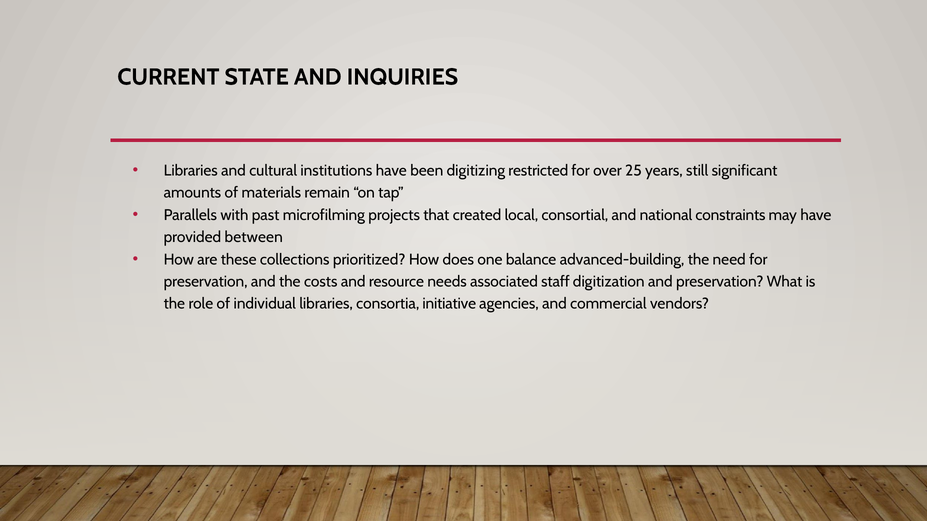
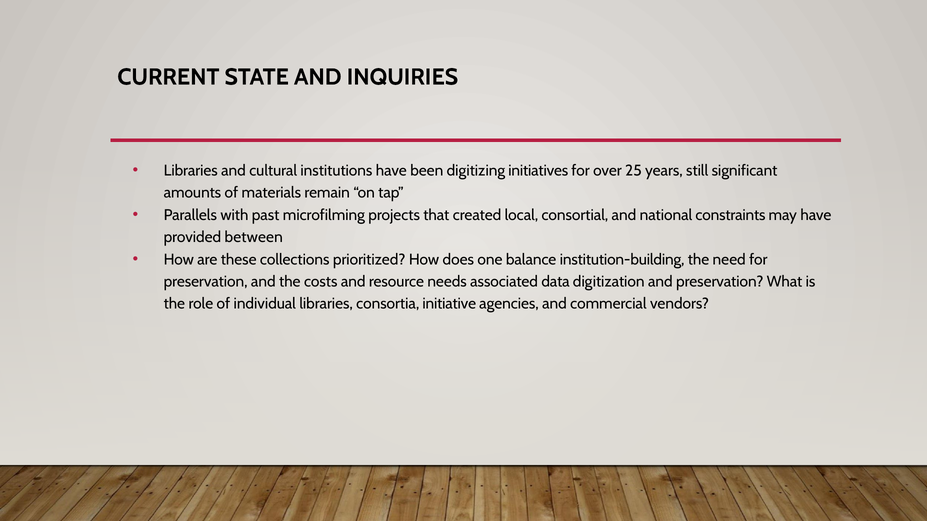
restricted: restricted -> initiatives
advanced-building: advanced-building -> institution-building
staff: staff -> data
